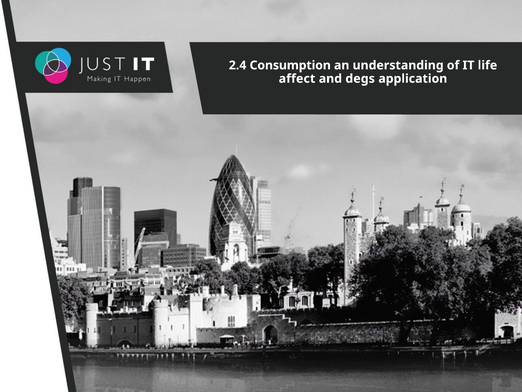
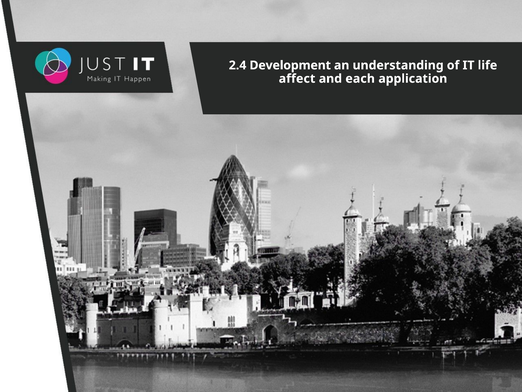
Consumption: Consumption -> Development
degs: degs -> each
